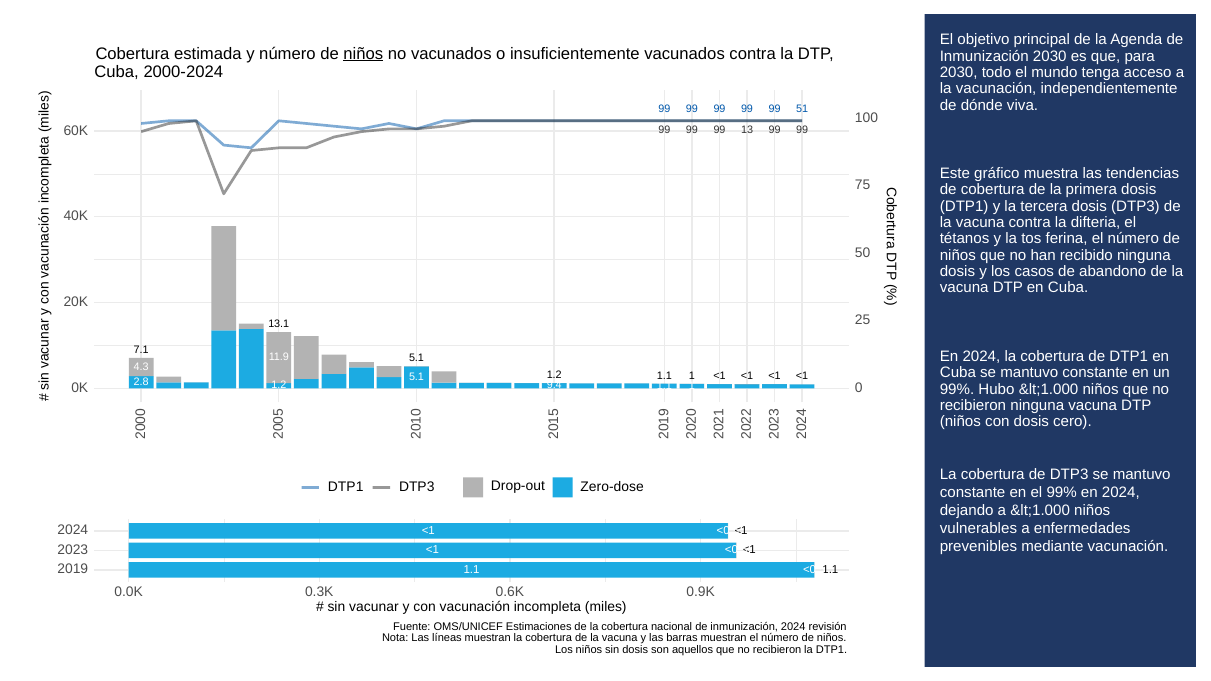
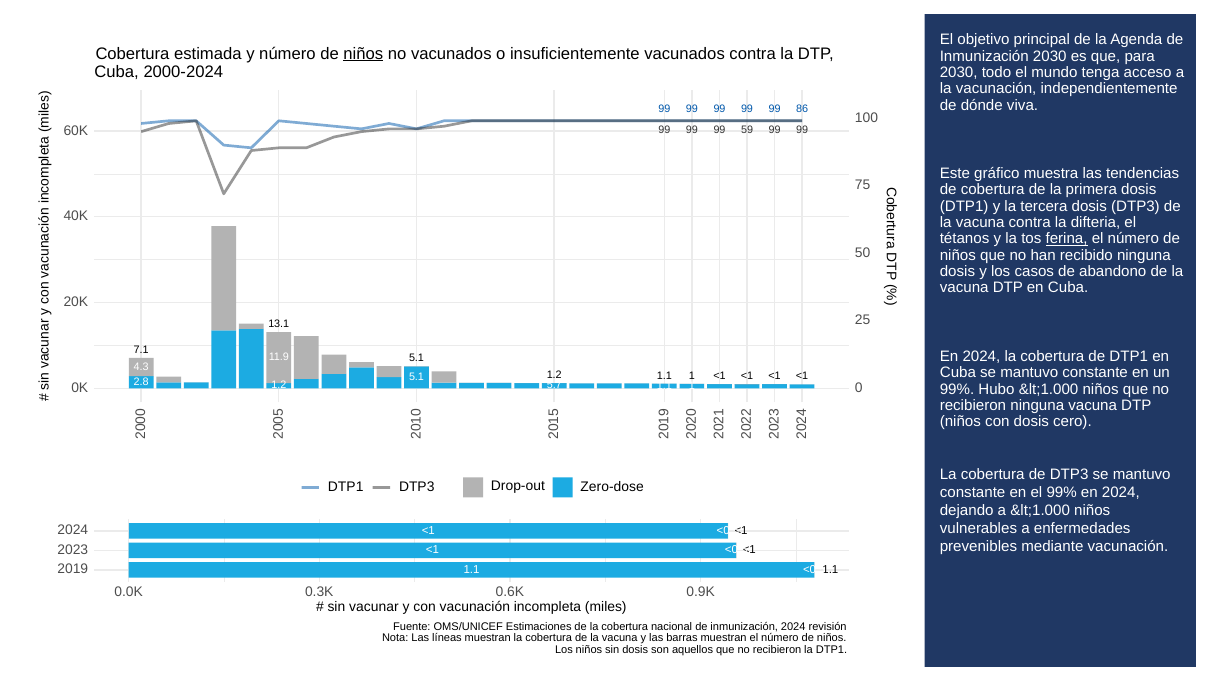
51: 51 -> 86
13: 13 -> 59
ferina underline: none -> present
9.4: 9.4 -> 5.7
